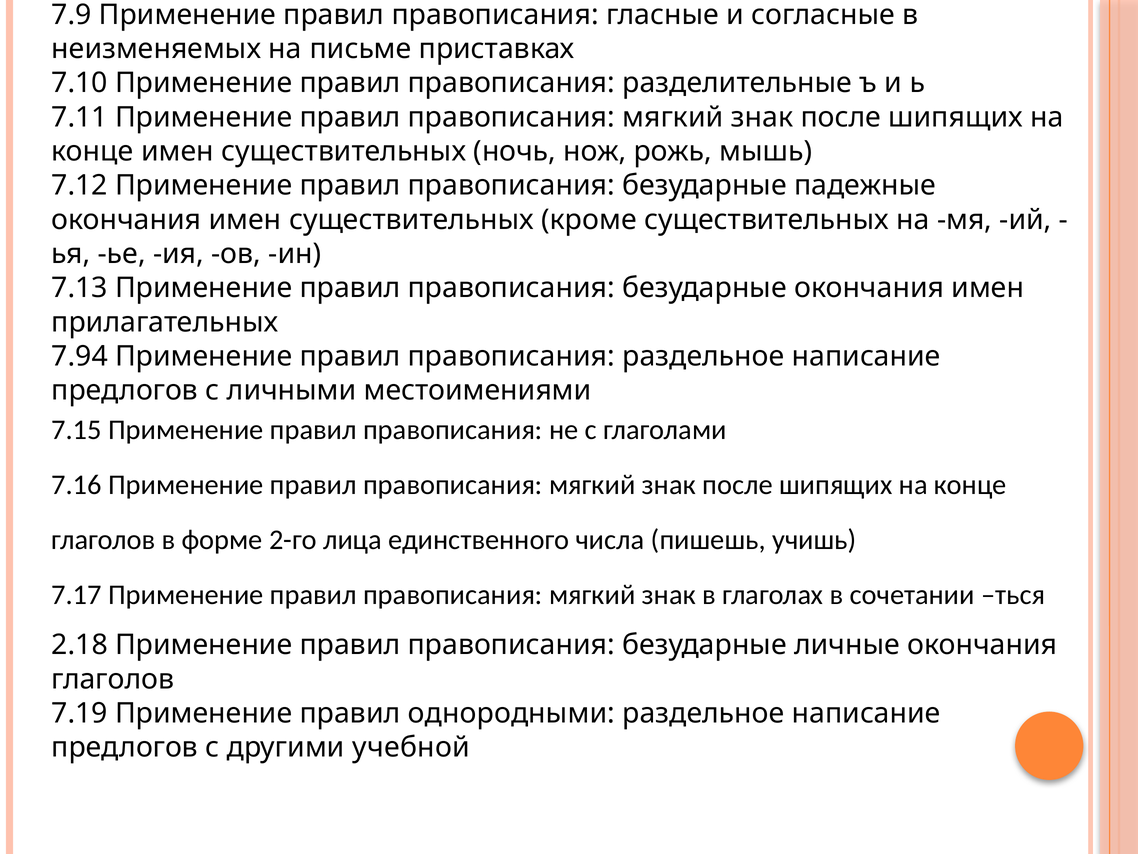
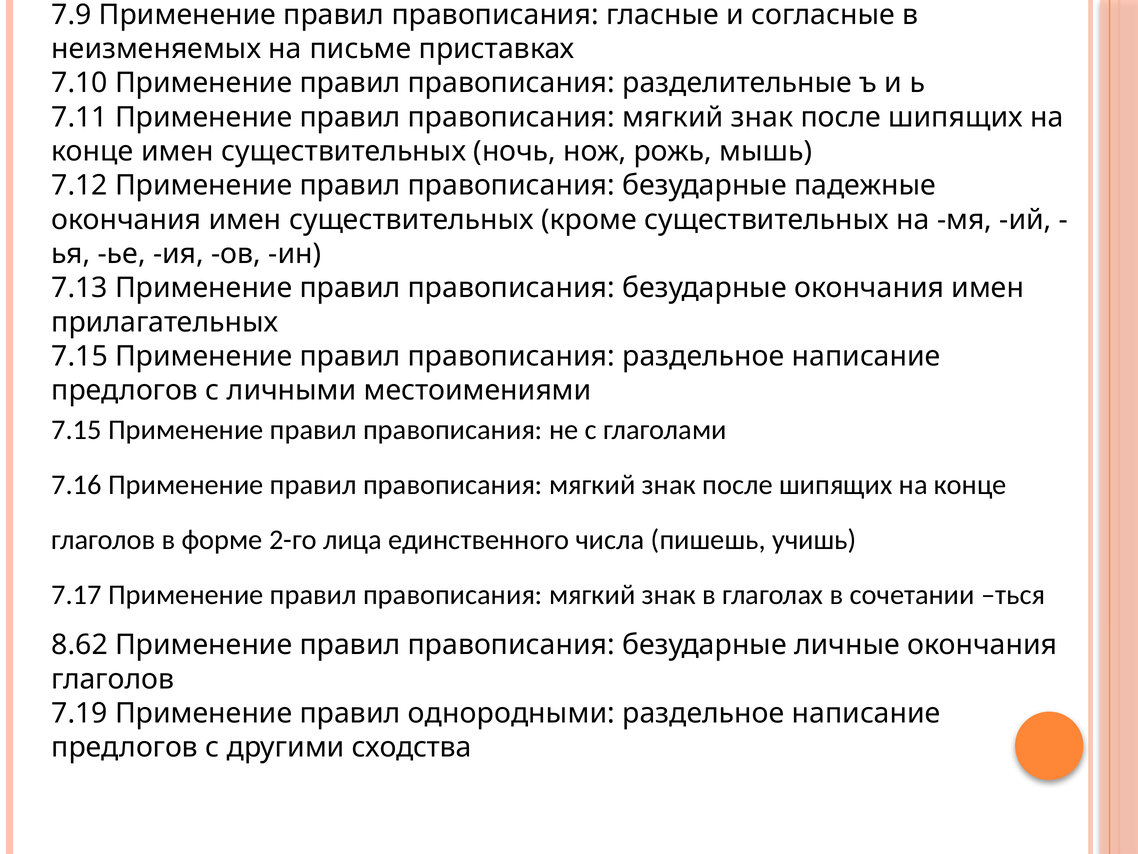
7.94 at (80, 356): 7.94 -> 7.15
2.18: 2.18 -> 8.62
учебной: учебной -> сходства
